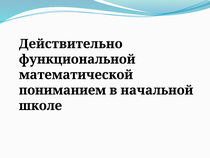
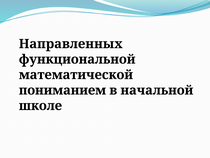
Действительно: Действительно -> Направленных
